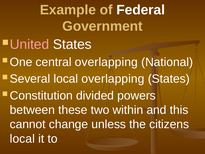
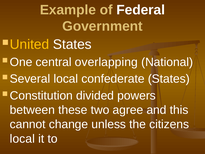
United colour: pink -> yellow
local overlapping: overlapping -> confederate
within: within -> agree
